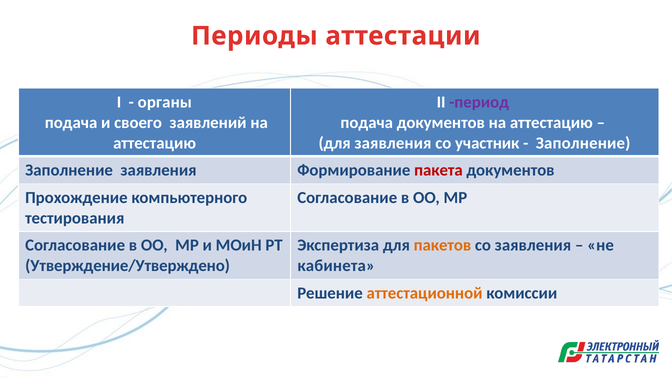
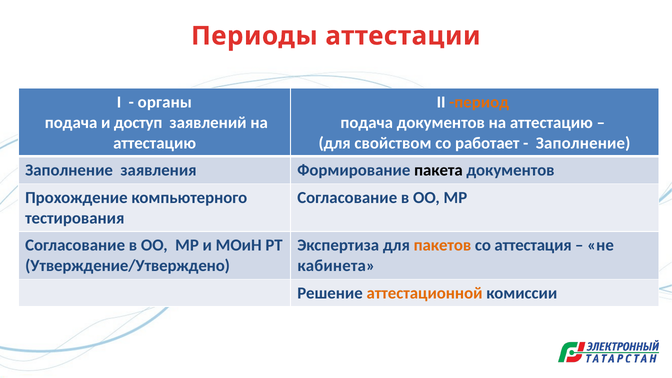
период colour: purple -> orange
своего: своего -> доступ
для заявления: заявления -> свойством
участник: участник -> работает
пакета colour: red -> black
со заявления: заявления -> аттестация
